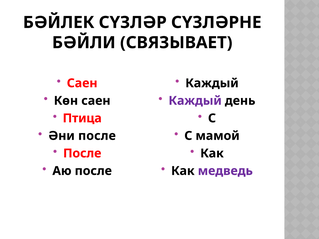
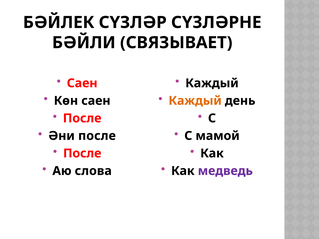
Каждый at (195, 101) colour: purple -> orange
Птица at (82, 118): Птица -> После
Аю после: после -> слова
